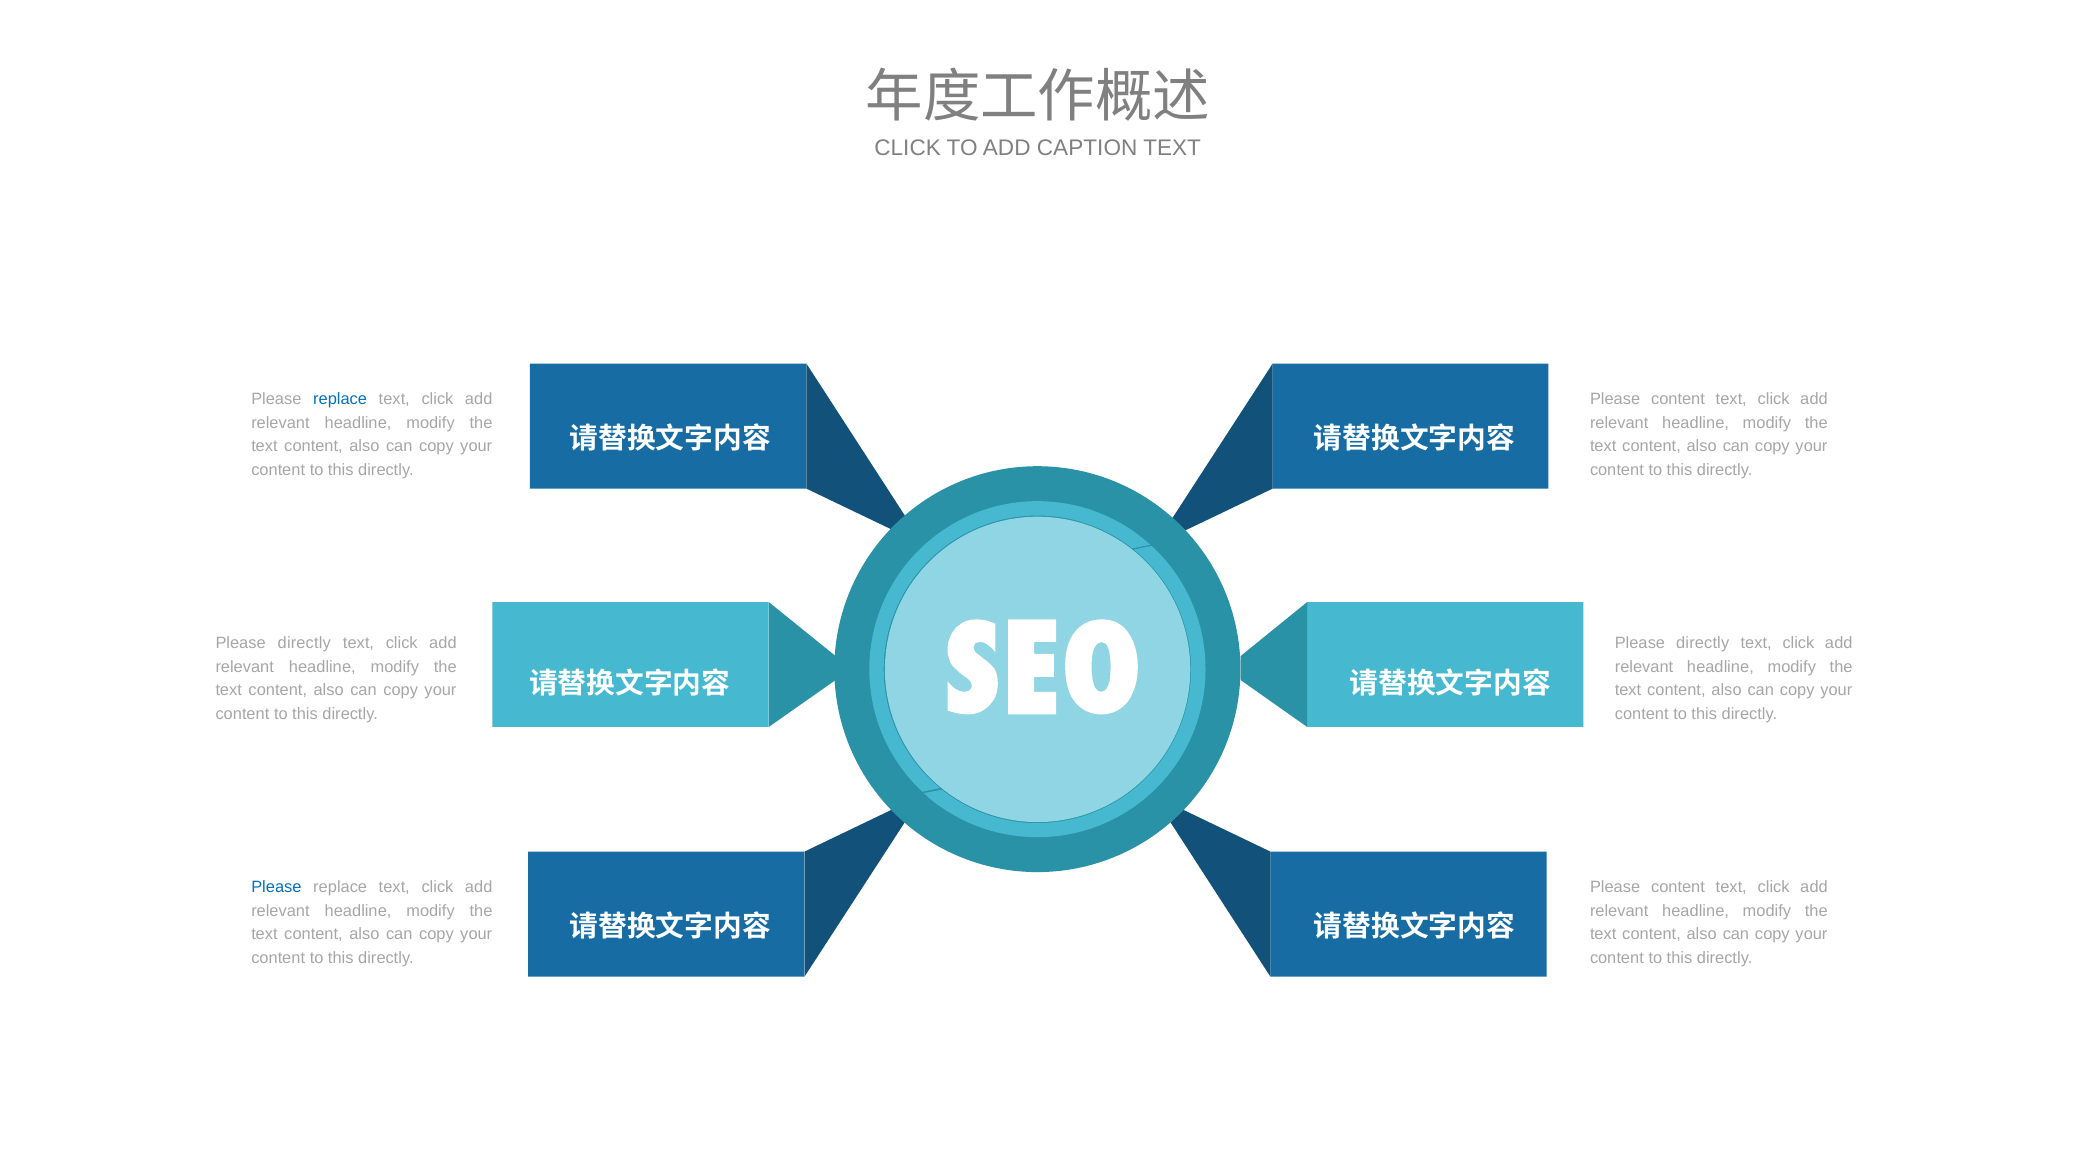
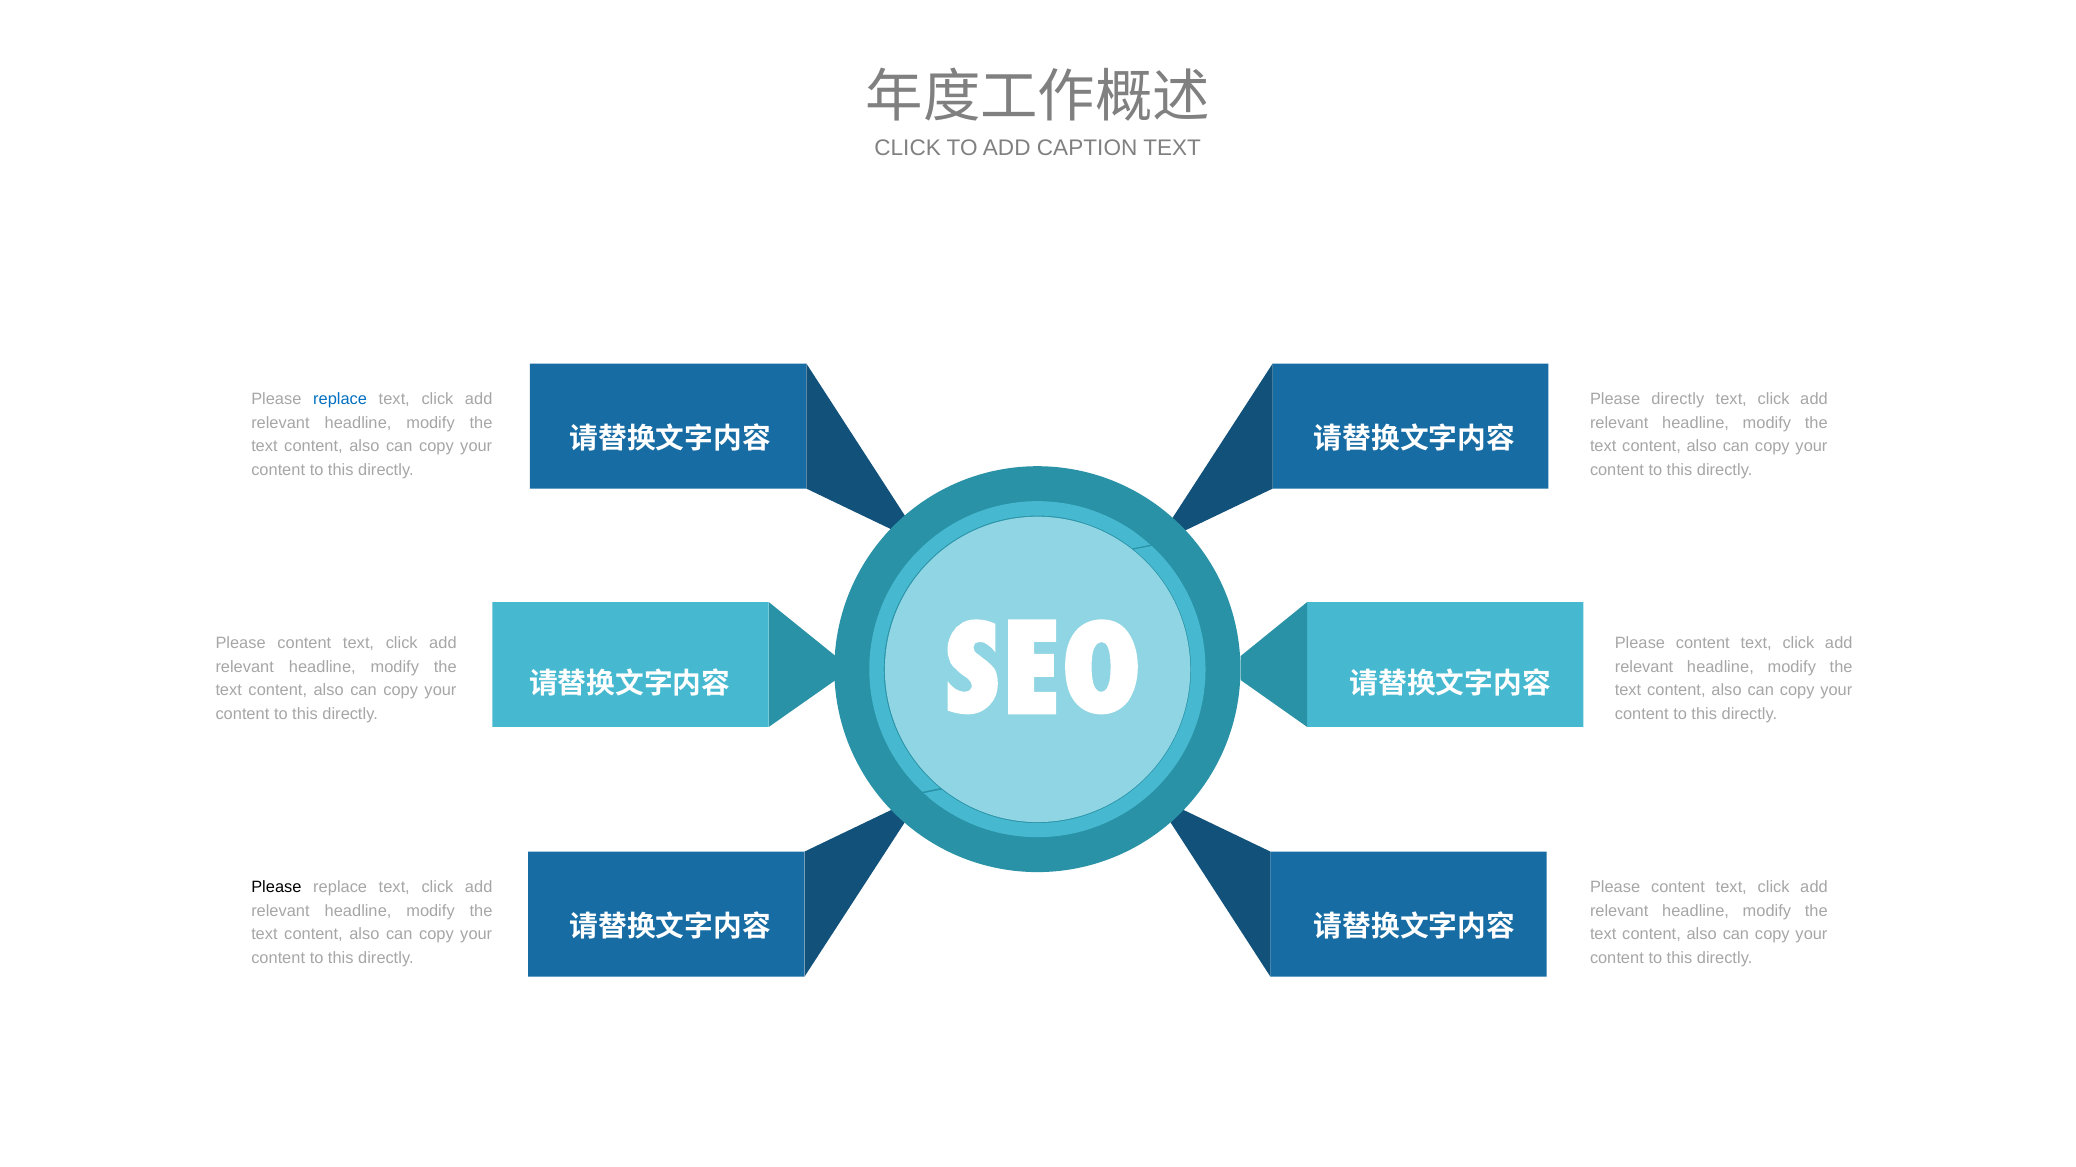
content at (1678, 400): content -> directly
directly at (304, 644): directly -> content
directly at (1703, 644): directly -> content
Please at (276, 888) colour: blue -> black
